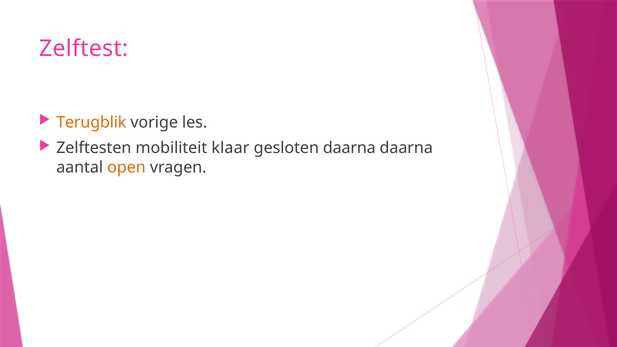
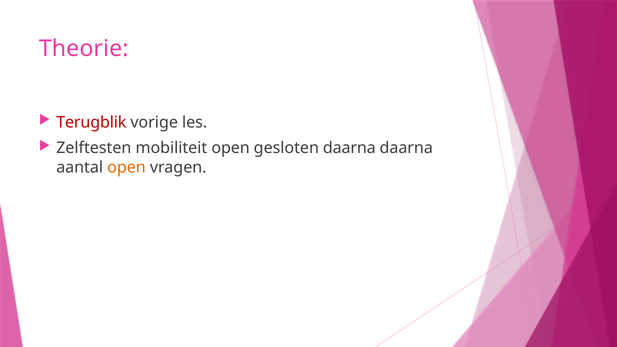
Zelftest: Zelftest -> Theorie
Terugblik colour: orange -> red
mobiliteit klaar: klaar -> open
